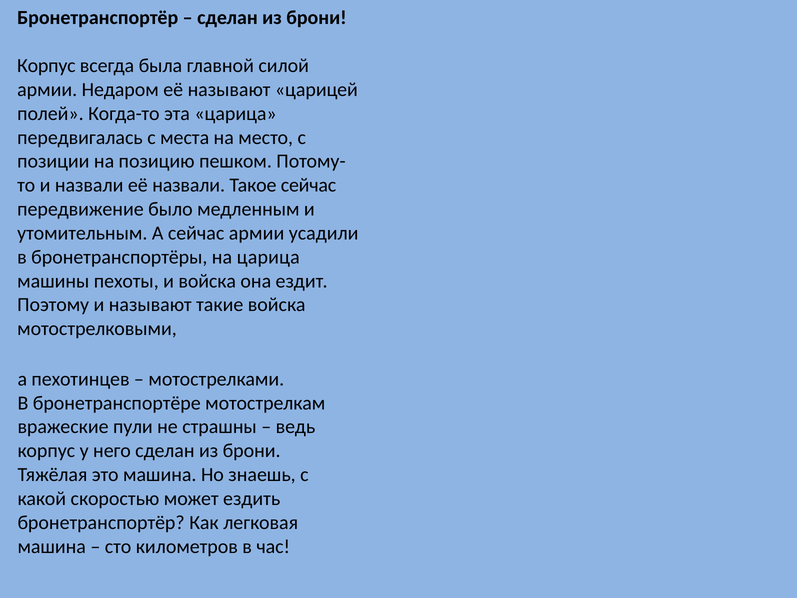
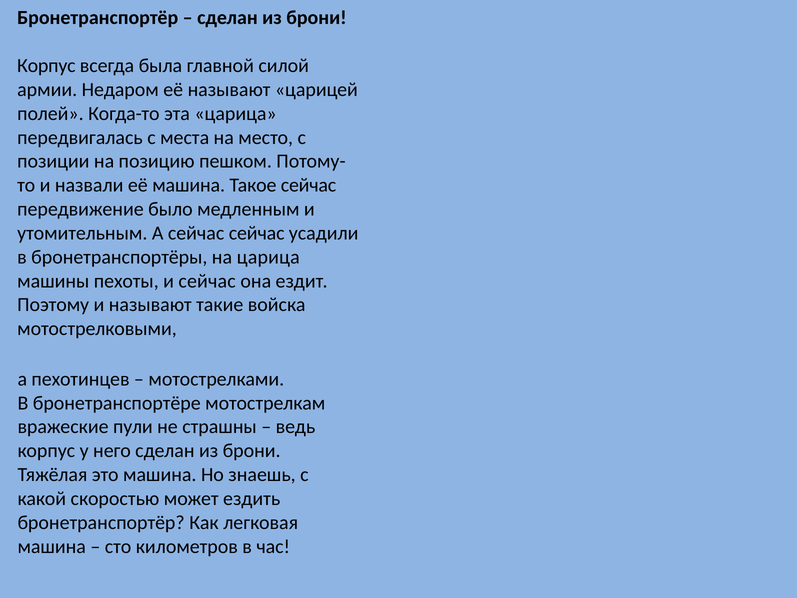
её назвали: назвали -> машина
сейчас армии: армии -> сейчас
и войска: войска -> сейчас
